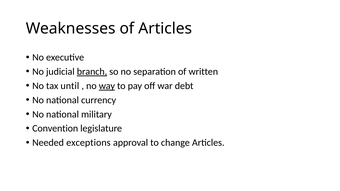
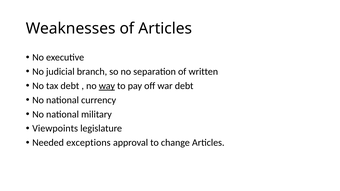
branch underline: present -> none
tax until: until -> debt
Convention: Convention -> Viewpoints
